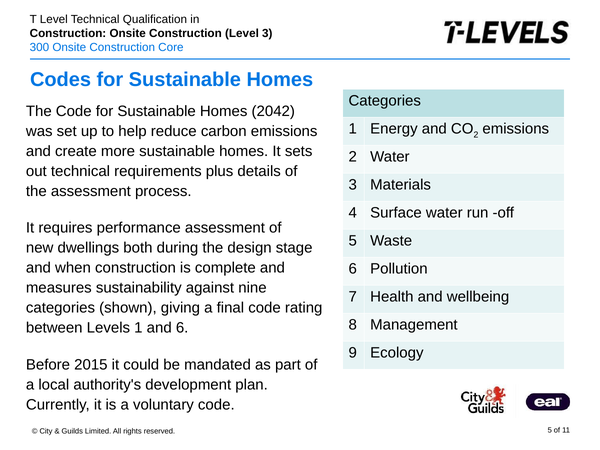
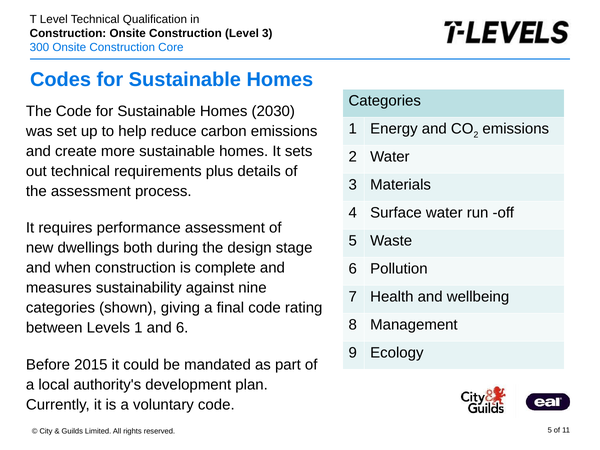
2042: 2042 -> 2030
